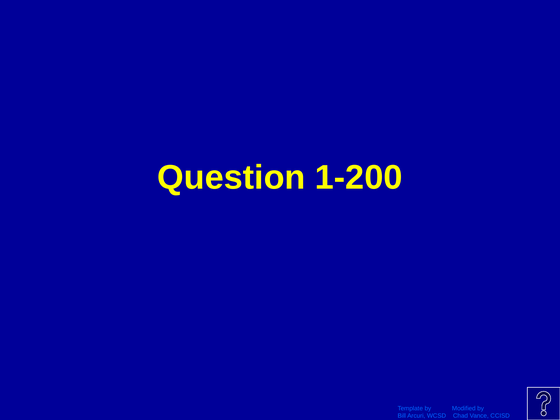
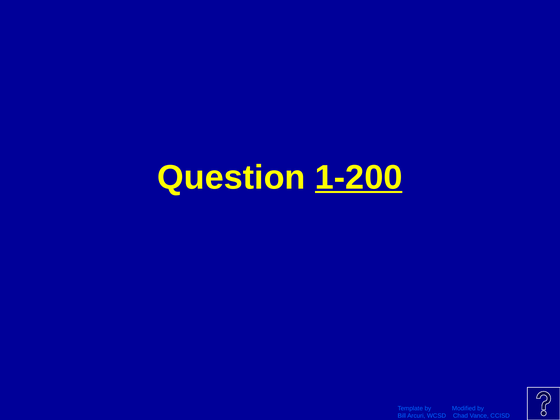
1-200 underline: none -> present
